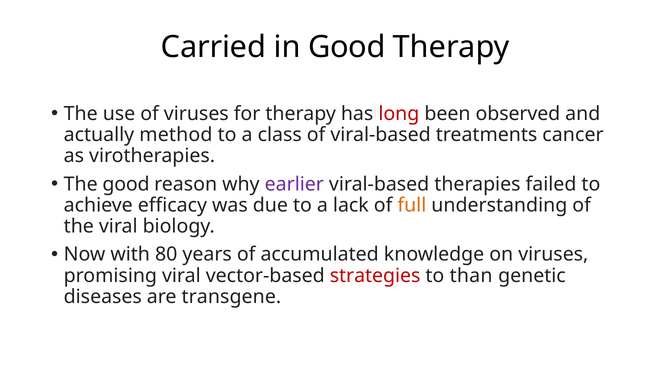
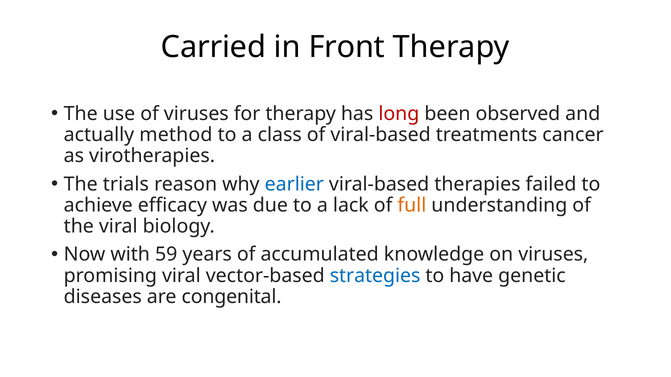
in Good: Good -> Front
The good: good -> trials
earlier colour: purple -> blue
80: 80 -> 59
strategies colour: red -> blue
than: than -> have
transgene: transgene -> congenital
